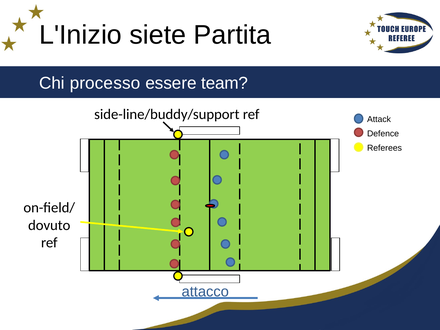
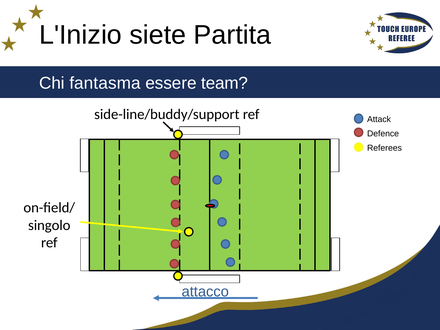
processo: processo -> fantasma
dovuto: dovuto -> singolo
